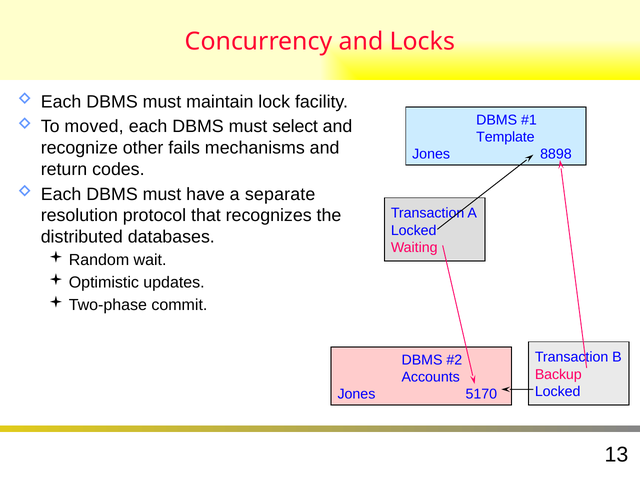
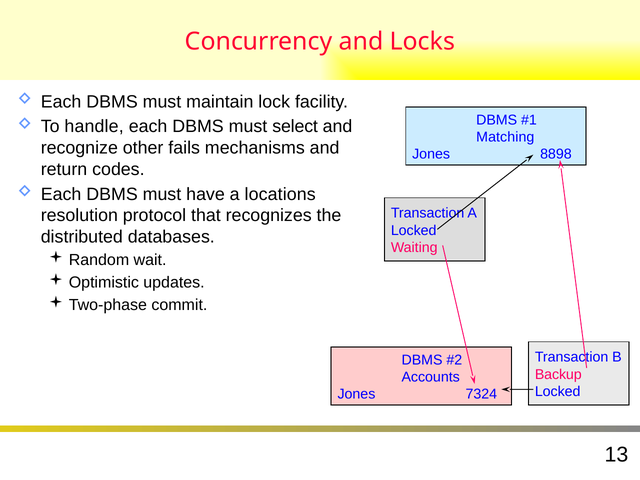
moved: moved -> handle
Template: Template -> Matching
separate: separate -> locations
5170: 5170 -> 7324
